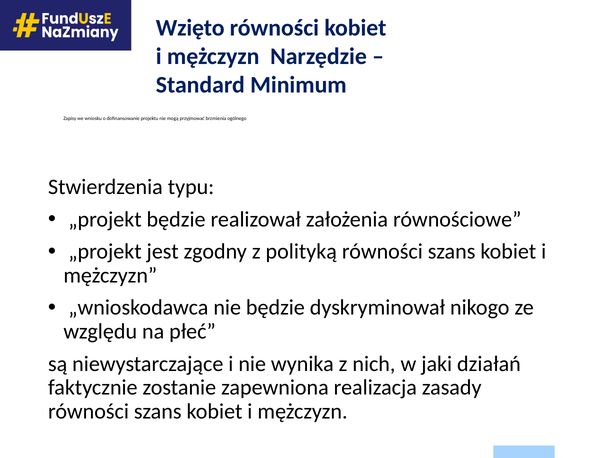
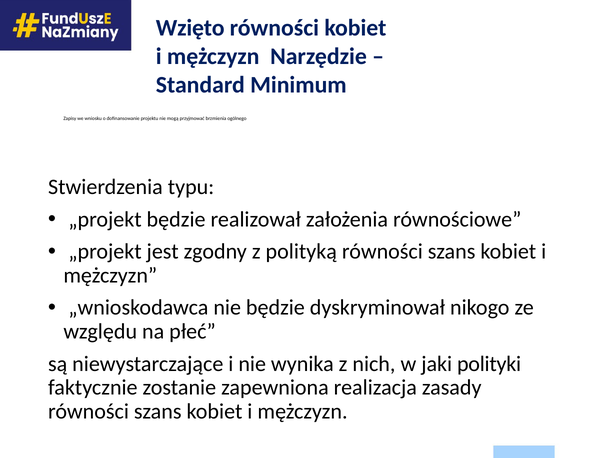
działań: działań -> polityki
